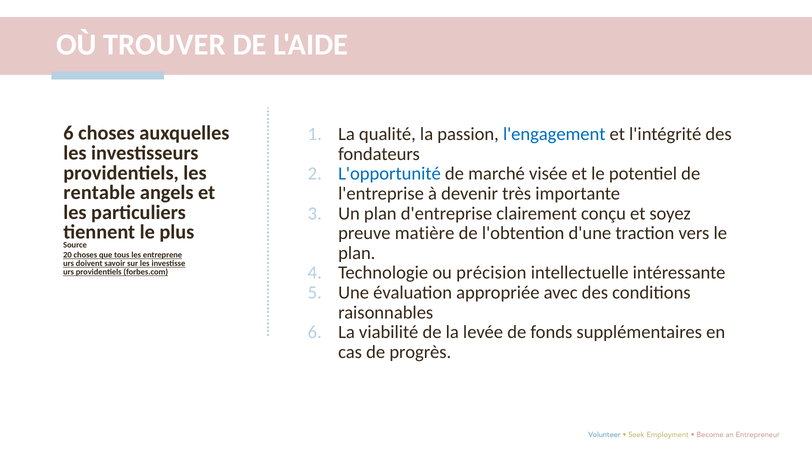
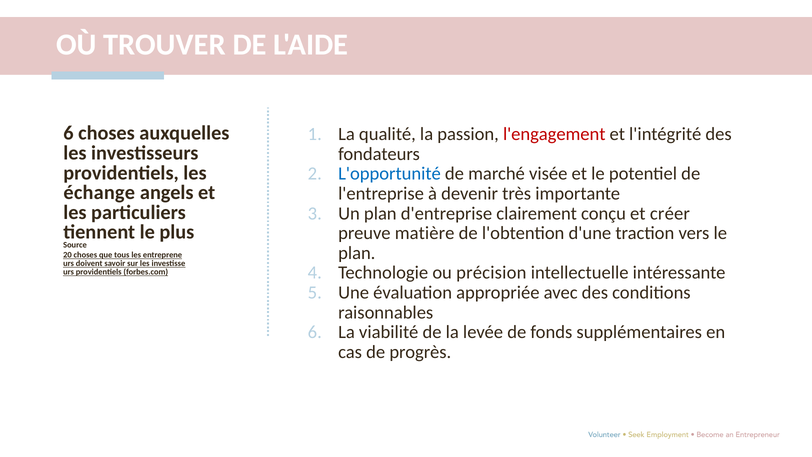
l'engagement colour: blue -> red
rentable: rentable -> échange
soyez: soyez -> créer
